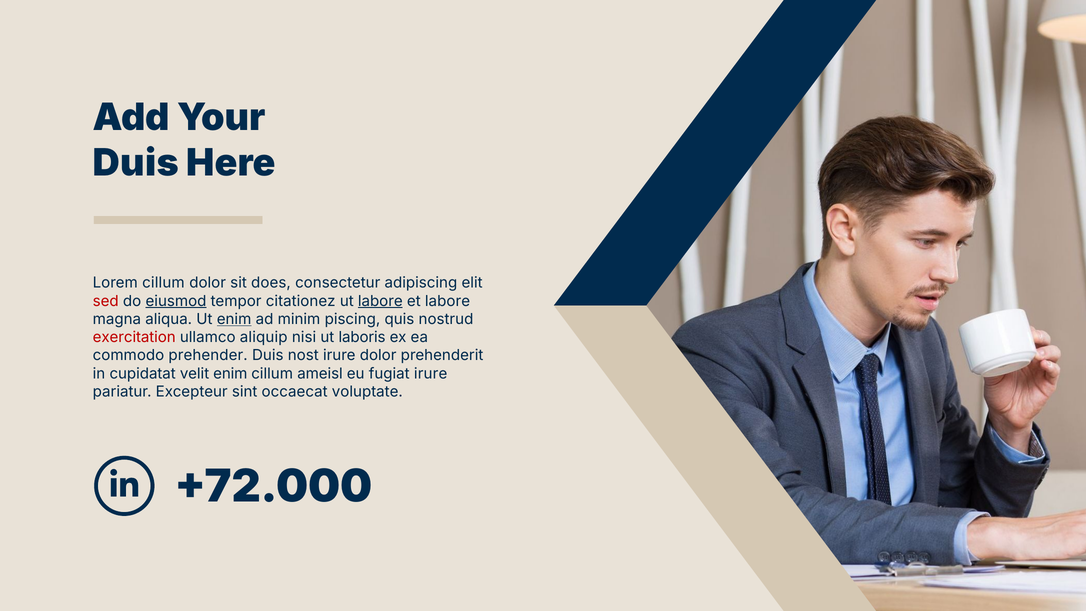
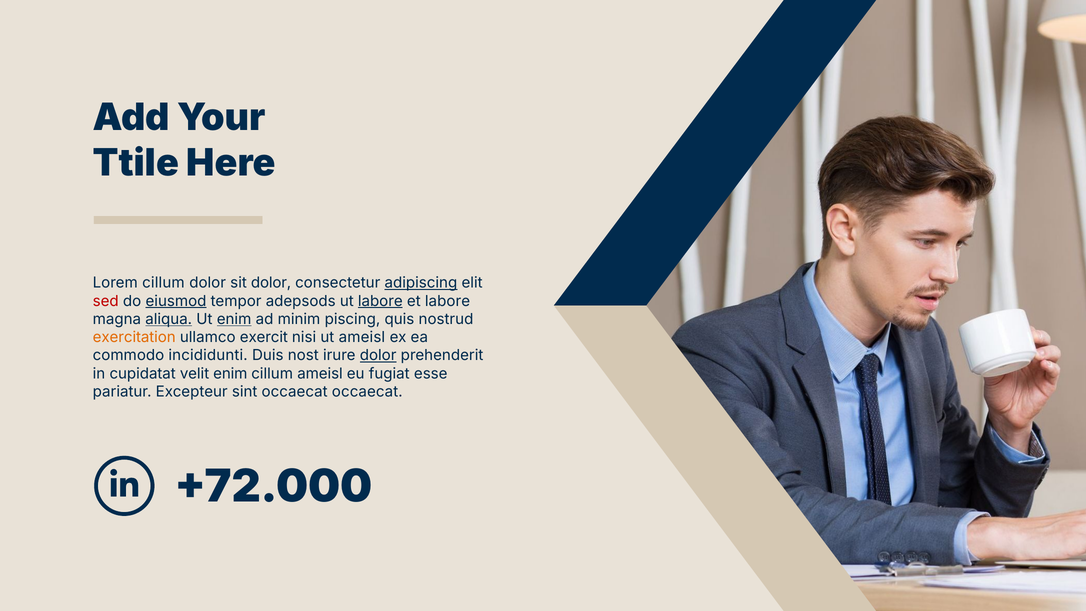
Duis at (136, 163): Duis -> Ttile
sit does: does -> dolor
adipiscing underline: none -> present
citationez: citationez -> adepsods
aliqua underline: none -> present
exercitation colour: red -> orange
aliquip: aliquip -> exercit
ut laboris: laboris -> ameisl
prehender: prehender -> incididunti
dolor at (378, 355) underline: none -> present
fugiat irure: irure -> esse
occaecat voluptate: voluptate -> occaecat
